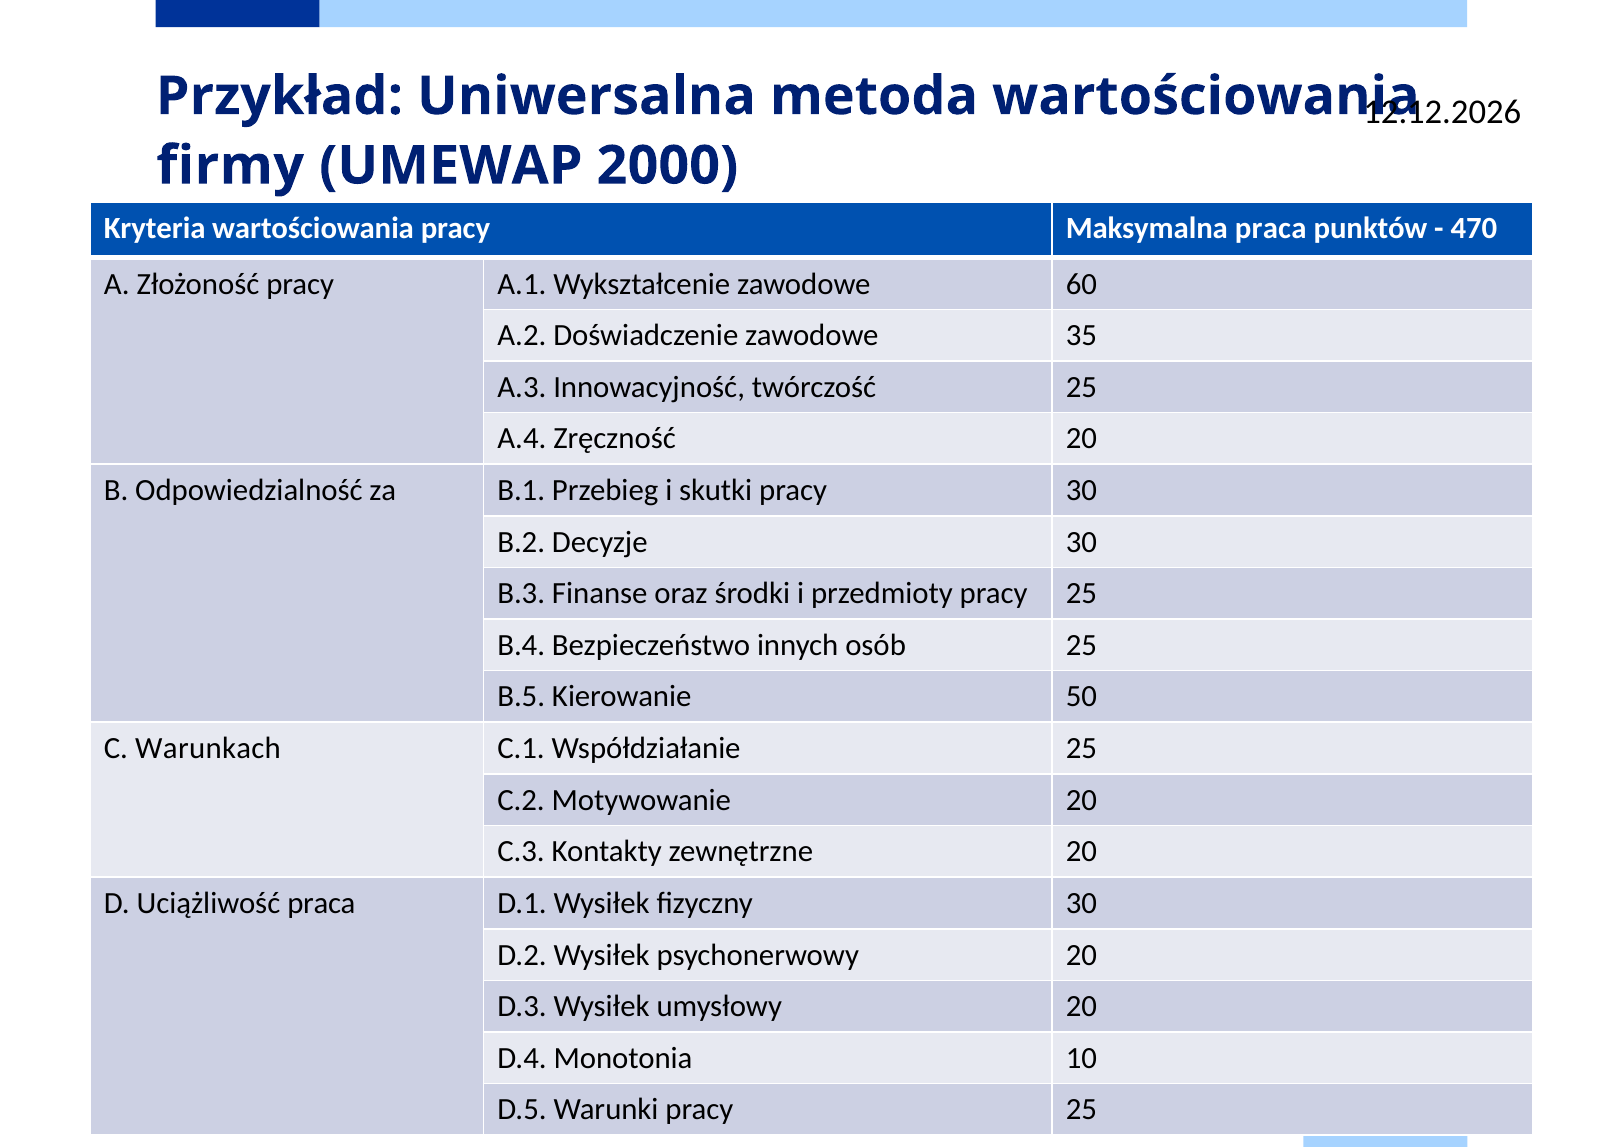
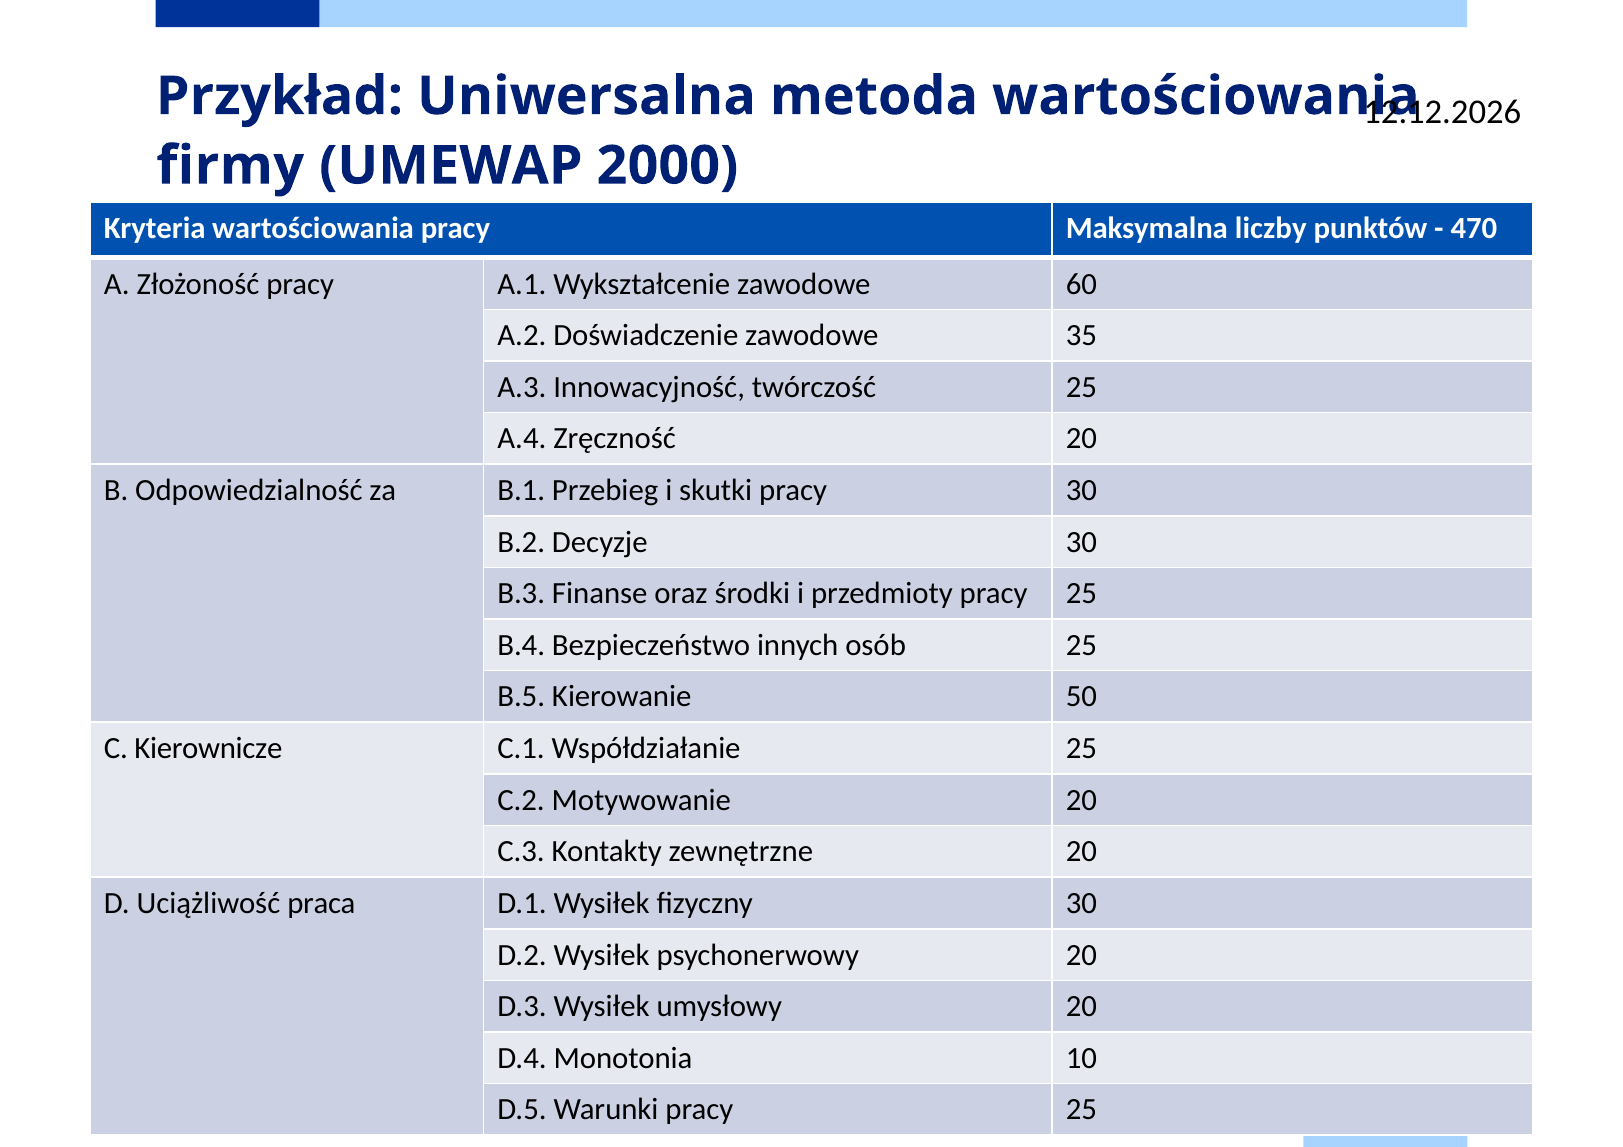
Maksymalna praca: praca -> liczby
Warunkach: Warunkach -> Kierownicze
